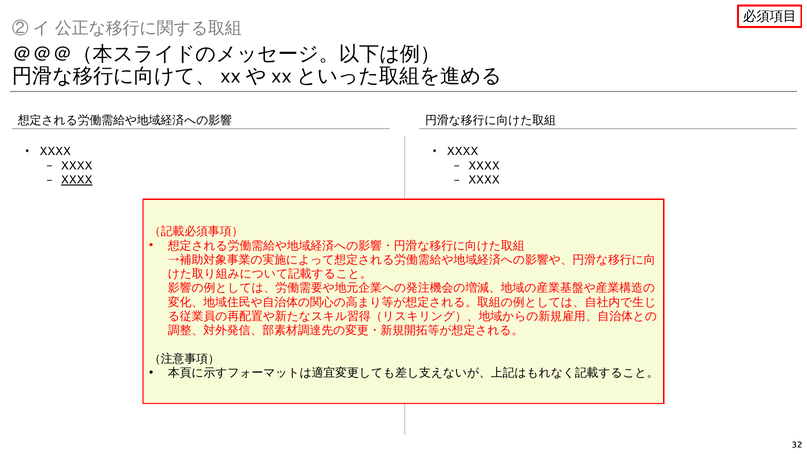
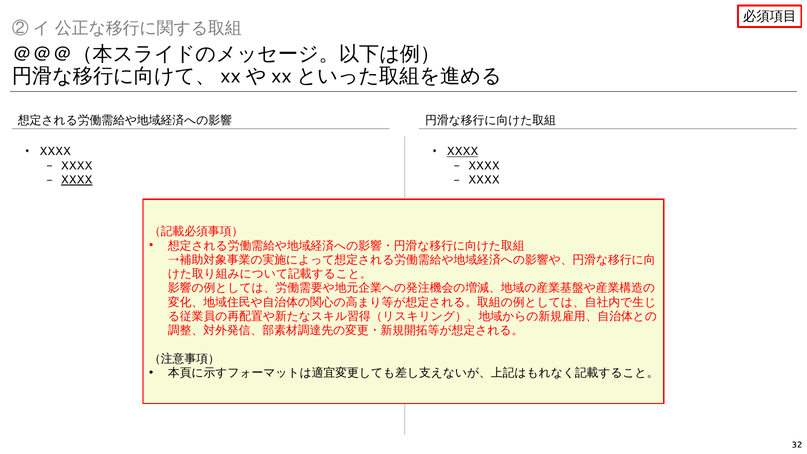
XXXX at (462, 152) underline: none -> present
